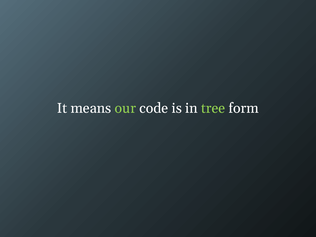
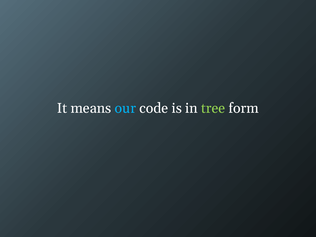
our colour: light green -> light blue
